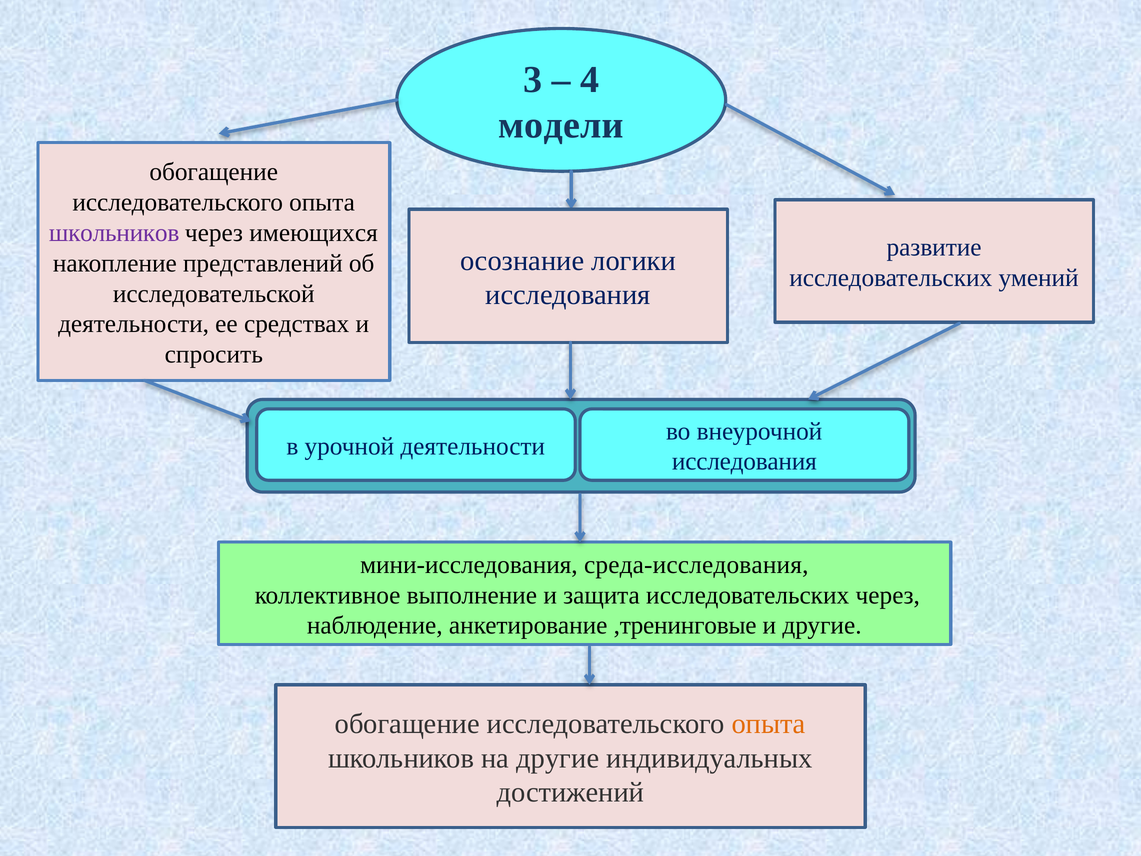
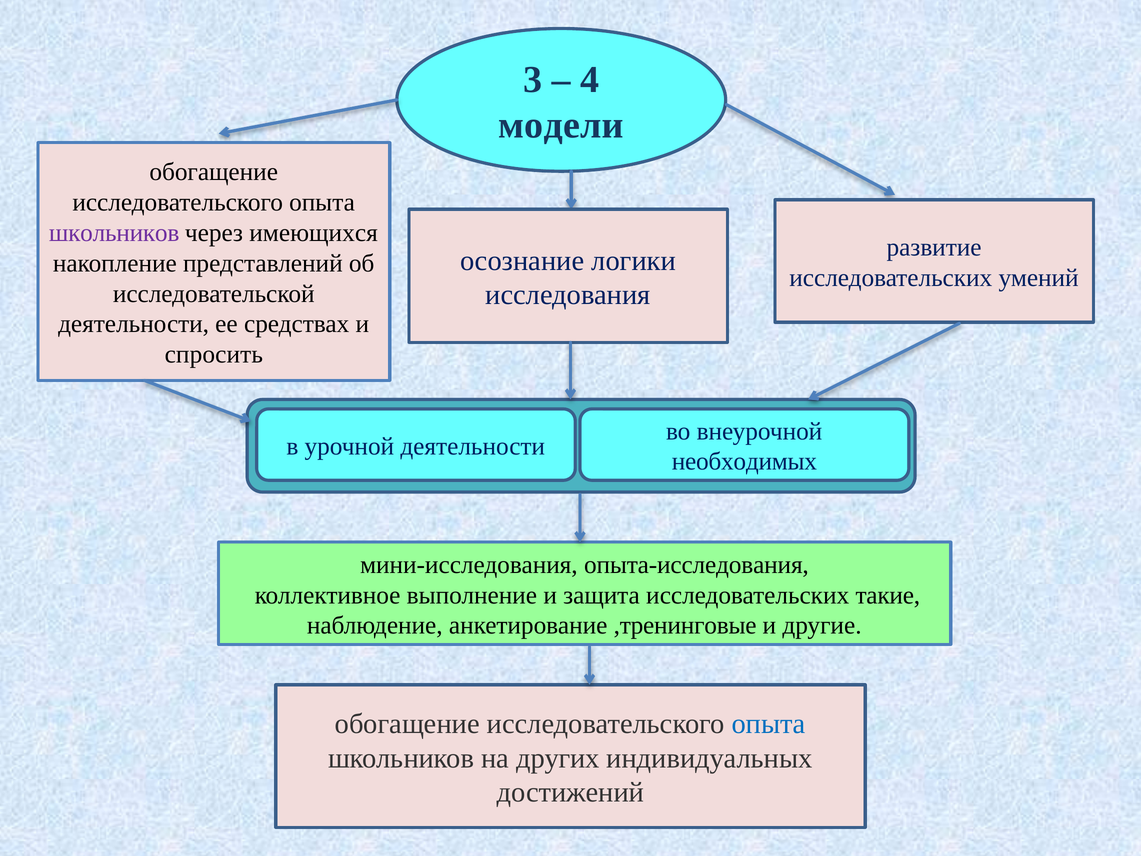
исследования at (744, 461): исследования -> необходимых
среда-исследования: среда-исследования -> опыта-исследования
исследовательских через: через -> такие
опыта at (769, 724) colour: orange -> blue
на другие: другие -> других
